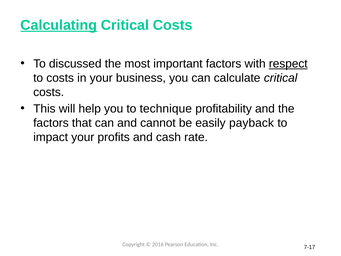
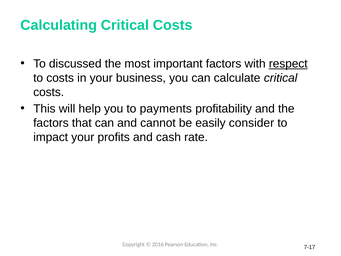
Calculating underline: present -> none
technique: technique -> payments
payback: payback -> consider
